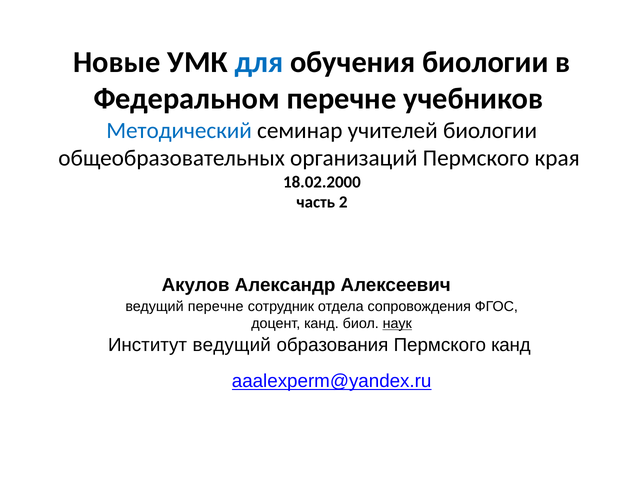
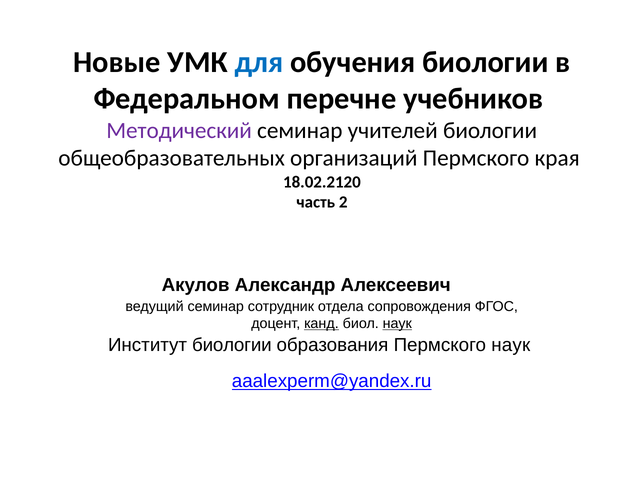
Методический colour: blue -> purple
18.02.2000: 18.02.2000 -> 18.02.2120
ведущий перечне: перечне -> семинар
канд at (321, 324) underline: none -> present
Институт ведущий: ведущий -> биологии
Пермского канд: канд -> наук
